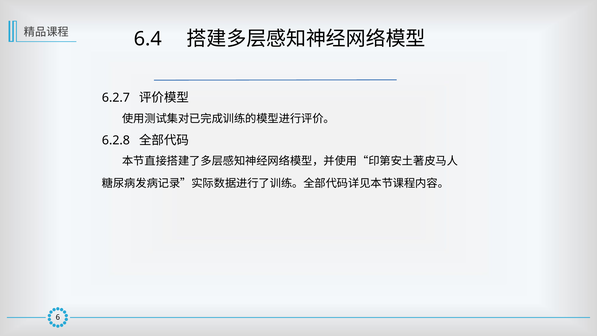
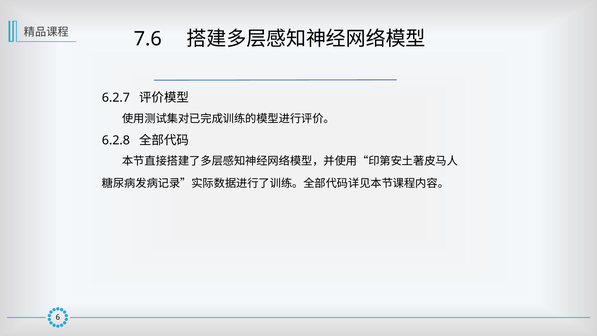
6.4: 6.4 -> 7.6
